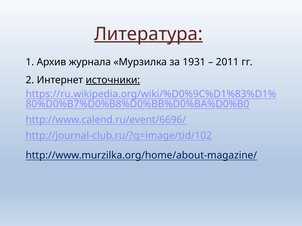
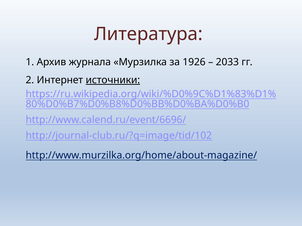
Литература underline: present -> none
1931: 1931 -> 1926
2011: 2011 -> 2033
